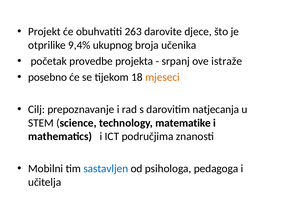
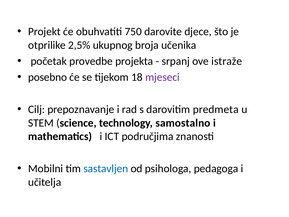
263: 263 -> 750
9,4%: 9,4% -> 2,5%
mjeseci colour: orange -> purple
natjecanja: natjecanja -> predmeta
matematike: matematike -> samostalno
